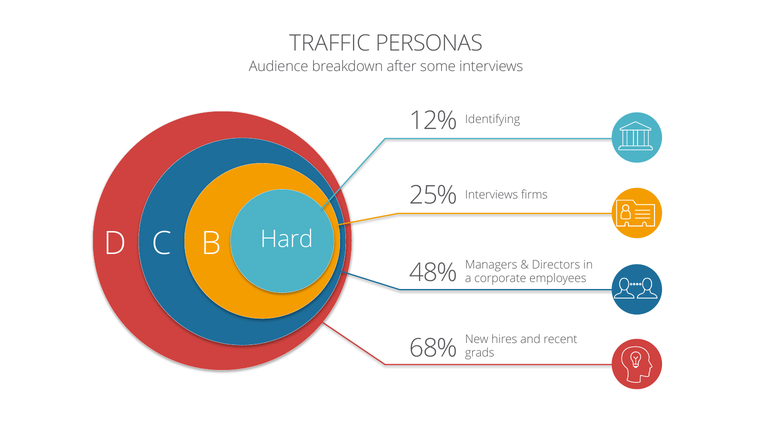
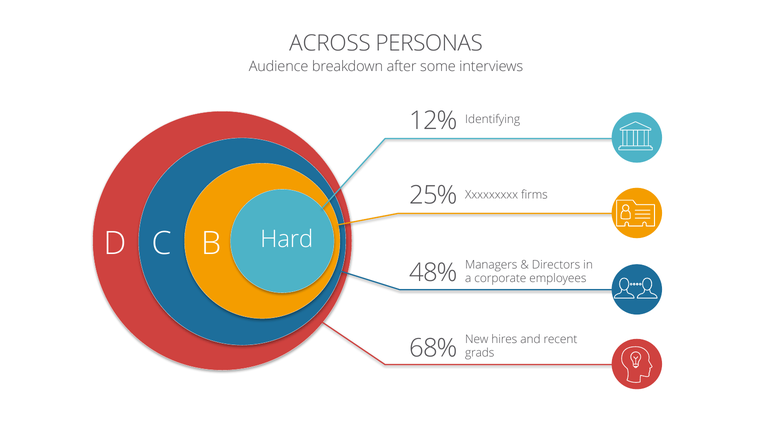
TRAFFIC: TRAFFIC -> ACROSS
25% Interviews: Interviews -> Xxxxxxxxx
